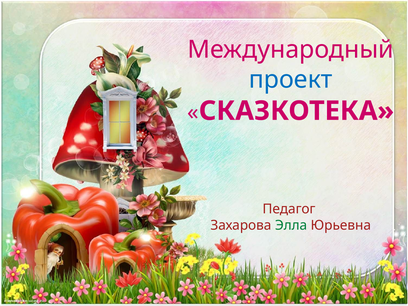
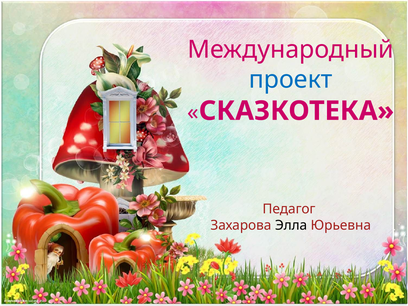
Элла colour: green -> black
